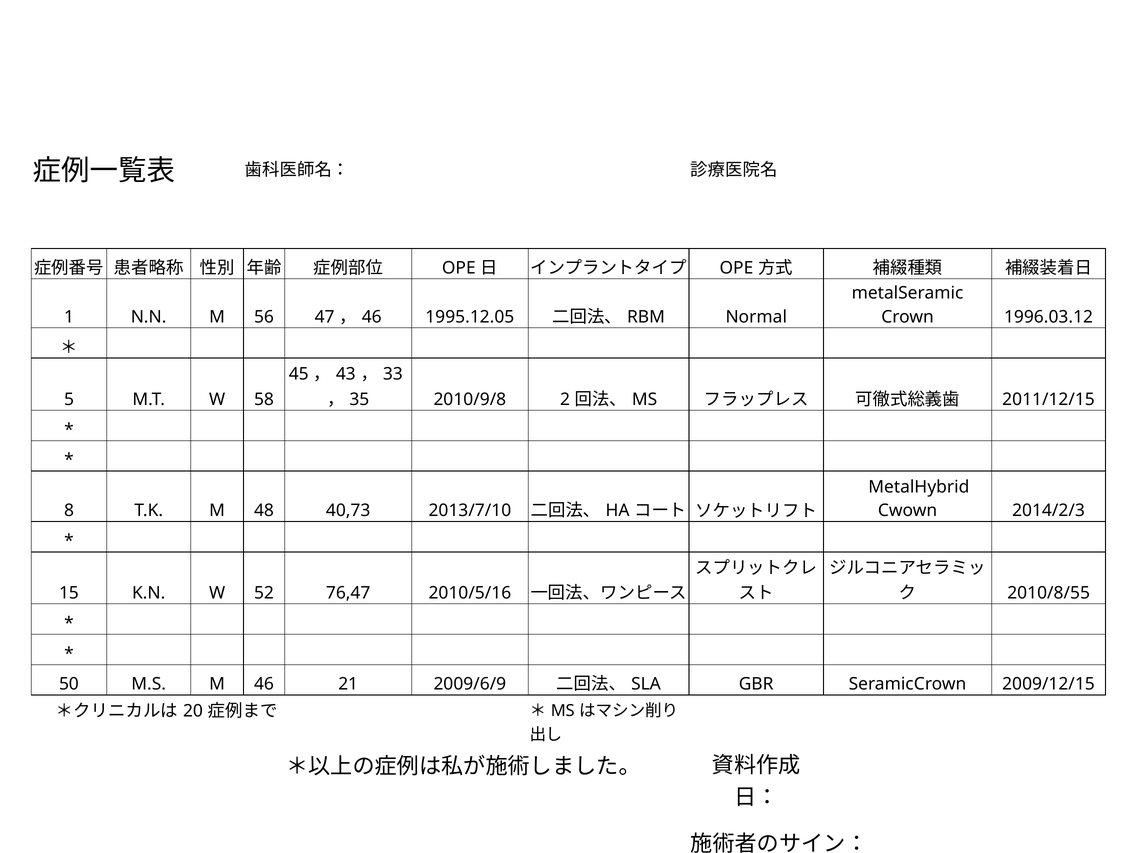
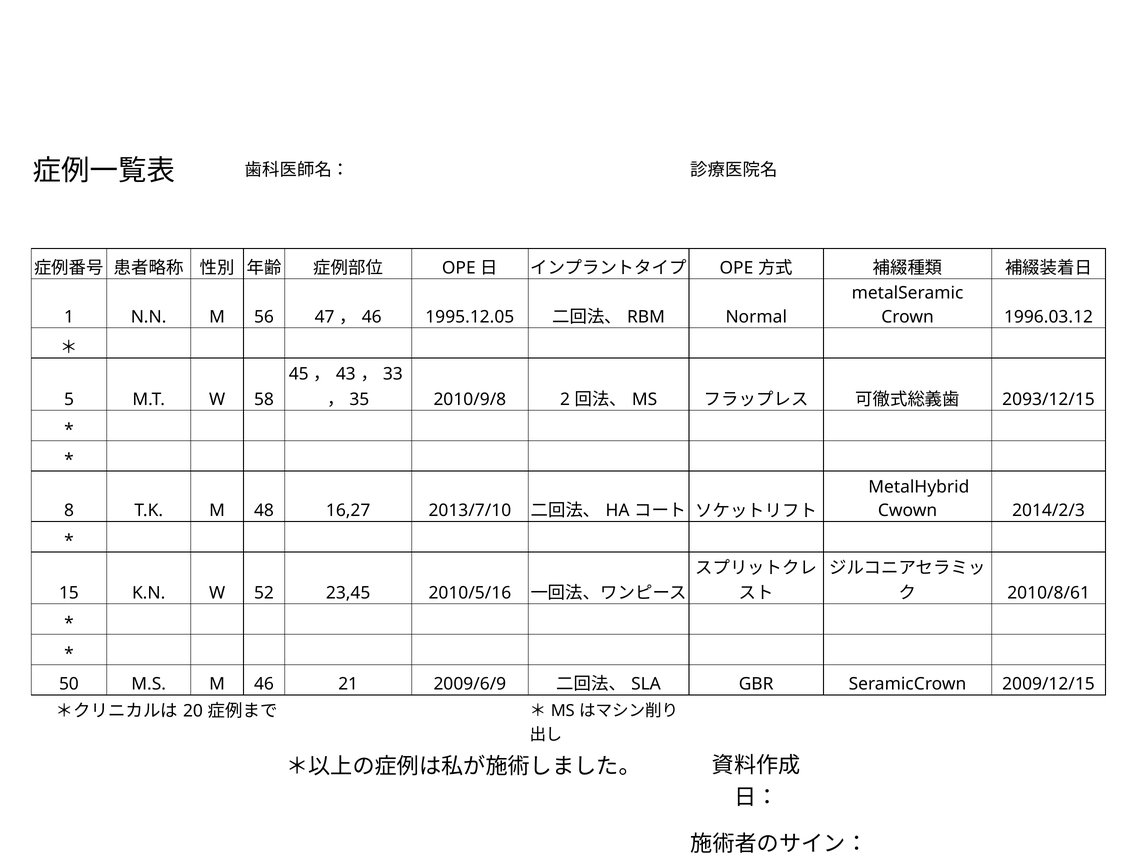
2011/12/15: 2011/12/15 -> 2093/12/15
40,73: 40,73 -> 16,27
2010/8/55: 2010/8/55 -> 2010/8/61
76,47: 76,47 -> 23,45
